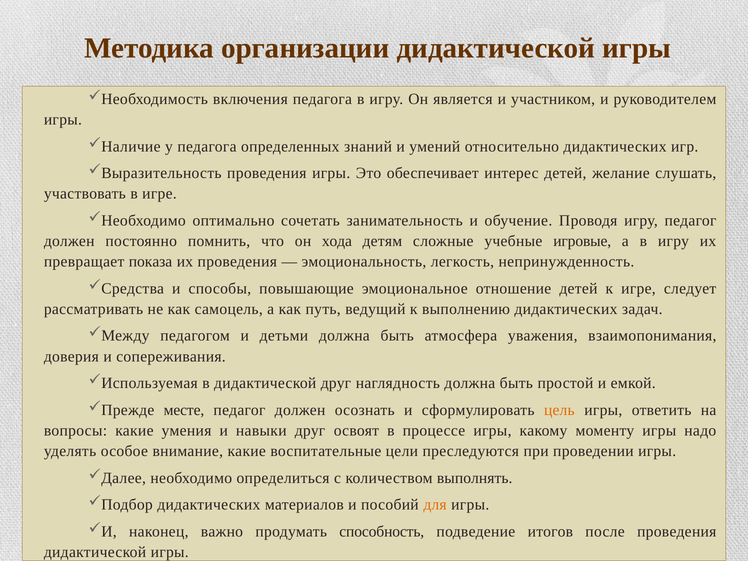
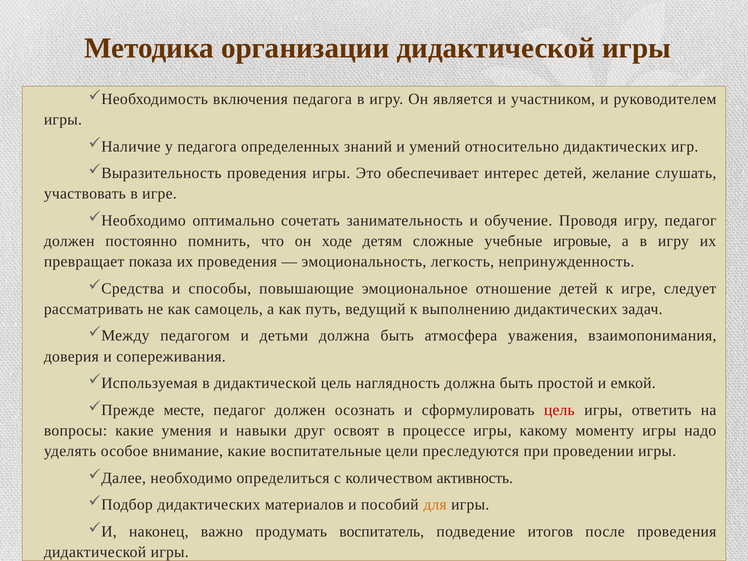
хода: хода -> ходе
дидактической друг: друг -> цель
цель at (559, 410) colour: orange -> red
выполнять: выполнять -> активность
способность: способность -> воспитатель
